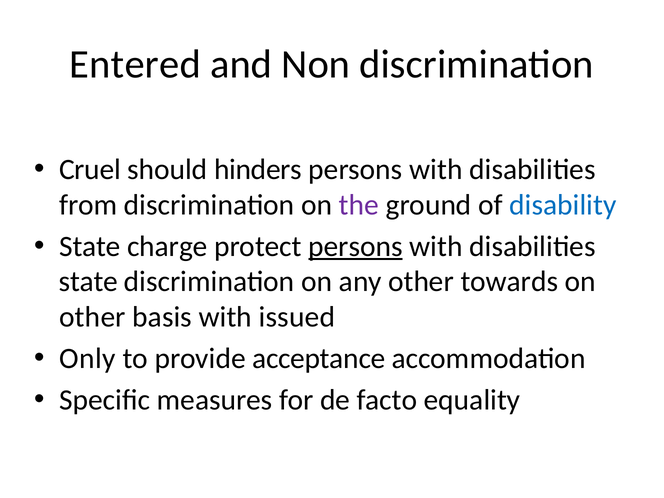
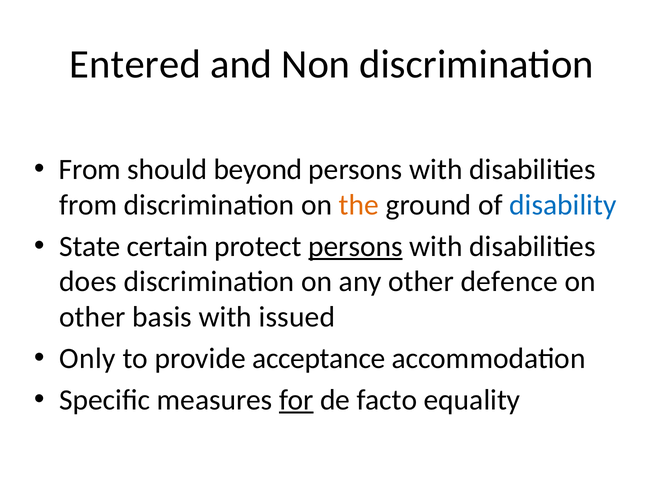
Cruel at (90, 170): Cruel -> From
hinders: hinders -> beyond
the colour: purple -> orange
charge: charge -> certain
state at (88, 282): state -> does
towards: towards -> defence
for underline: none -> present
